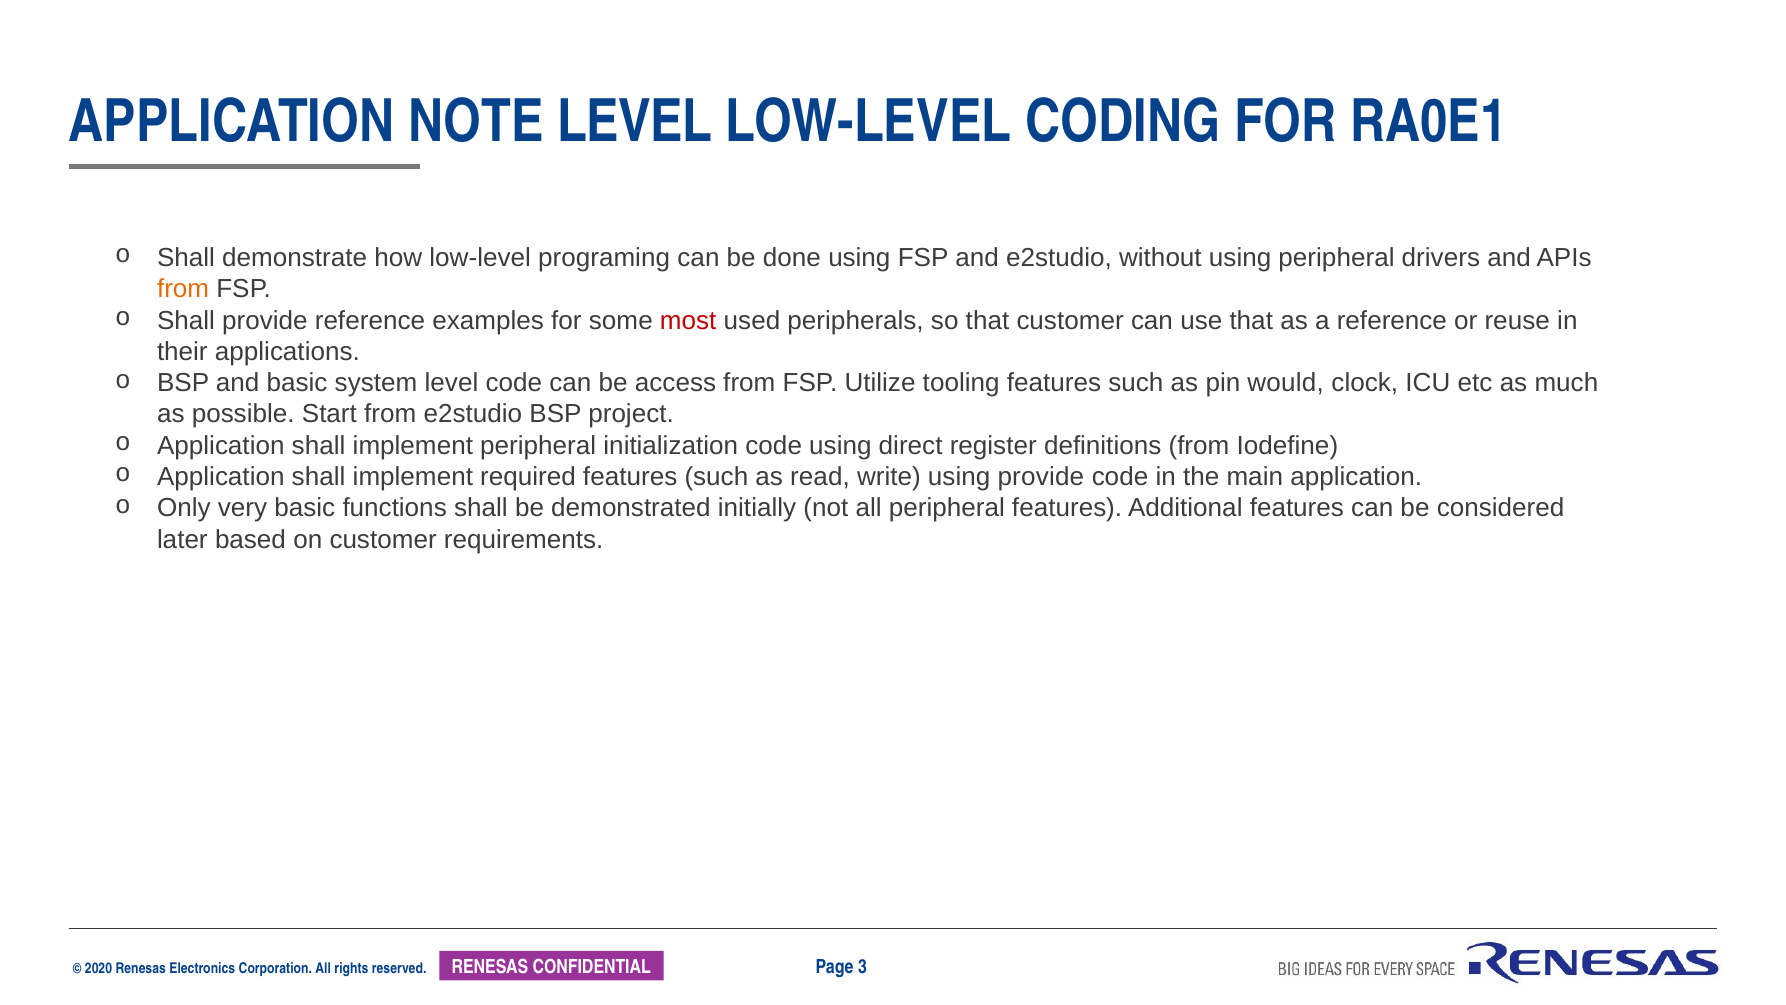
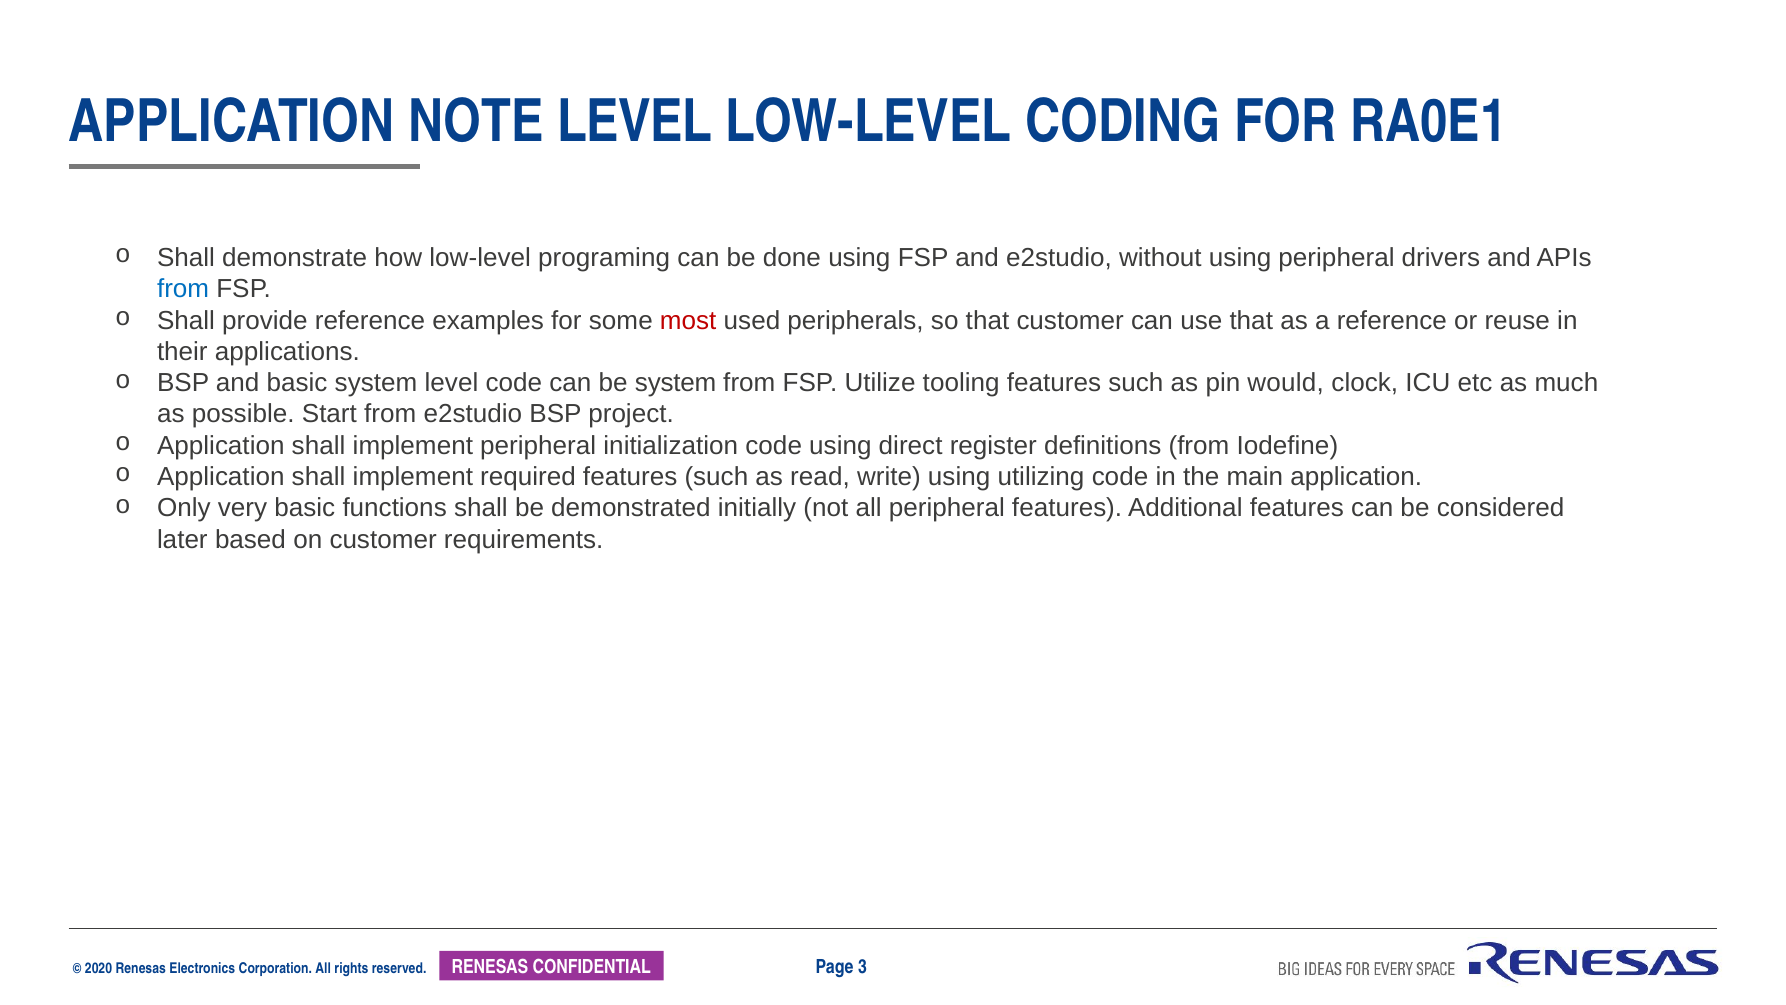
from at (183, 289) colour: orange -> blue
be access: access -> system
using provide: provide -> utilizing
